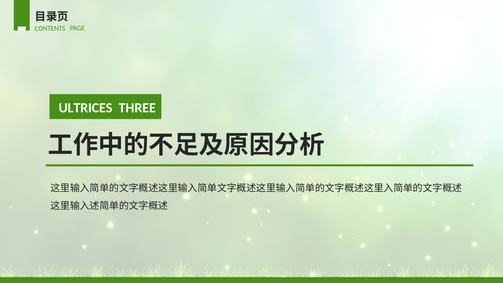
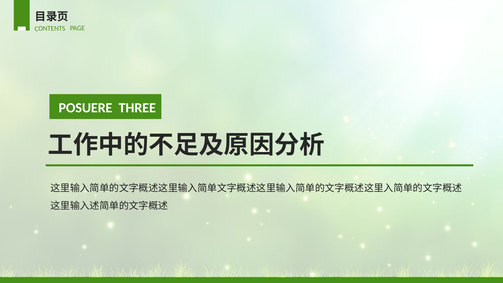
ULTRICES: ULTRICES -> POSUERE
